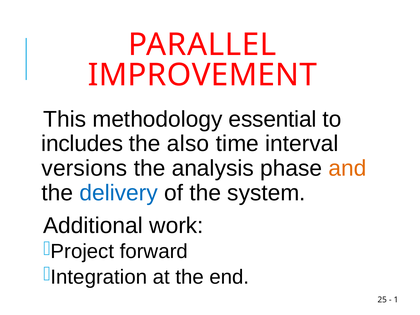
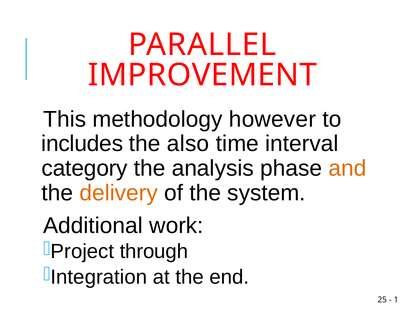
essential: essential -> however
versions: versions -> category
delivery colour: blue -> orange
forward: forward -> through
